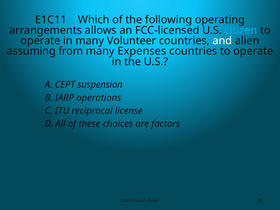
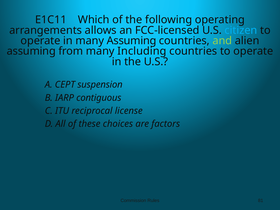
many Volunteer: Volunteer -> Assuming
and colour: white -> light green
Expenses: Expenses -> Including
operations: operations -> contiguous
